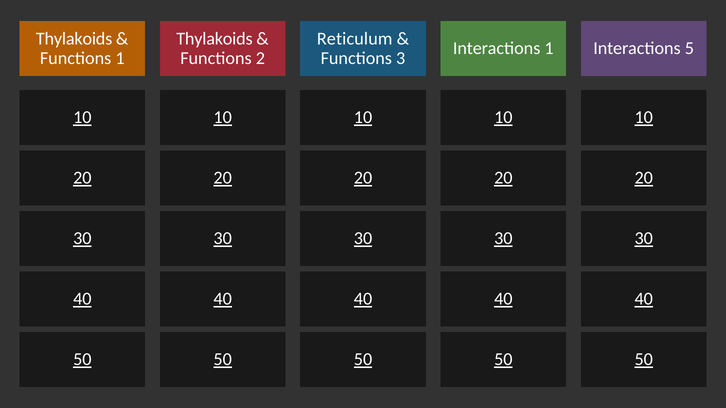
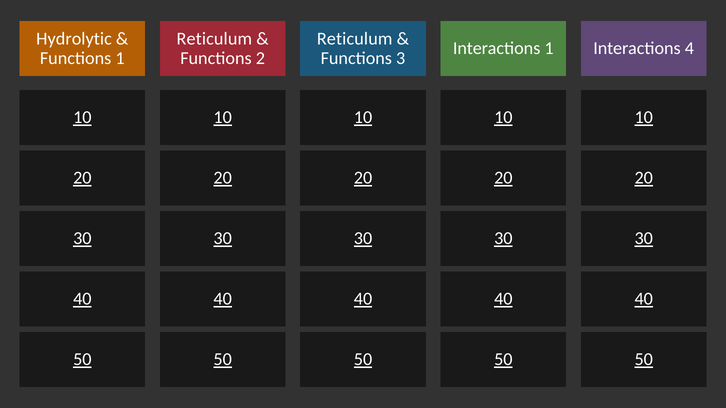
Thylakoids at (74, 39): Thylakoids -> Hydrolytic
Thylakoids at (214, 39): Thylakoids -> Reticulum
5: 5 -> 4
